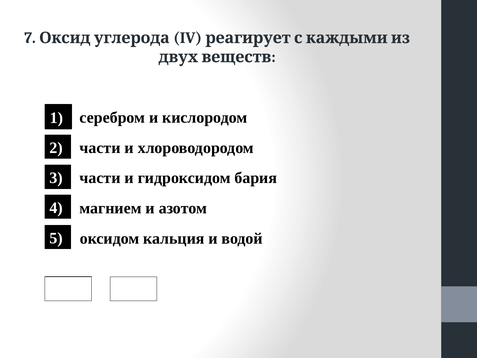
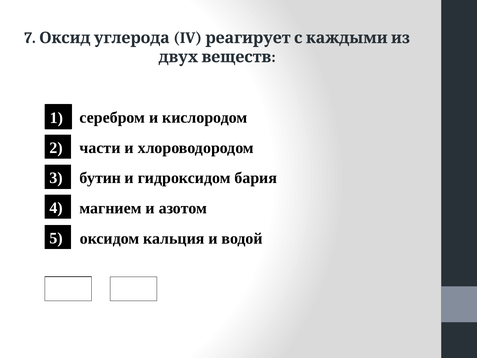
части at (100, 178): части -> бутин
